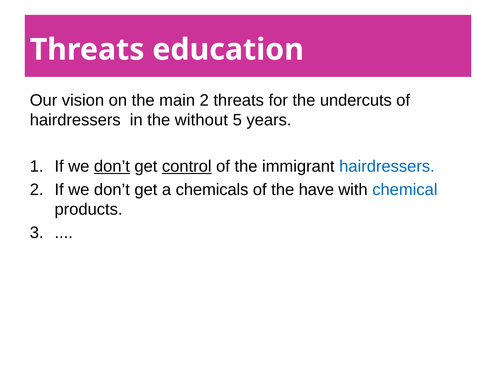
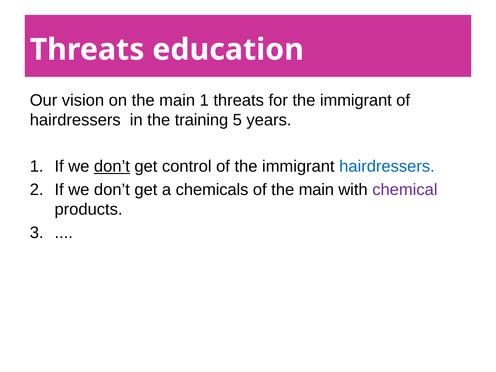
main 2: 2 -> 1
for the undercuts: undercuts -> immigrant
without: without -> training
control underline: present -> none
of the have: have -> main
chemical colour: blue -> purple
